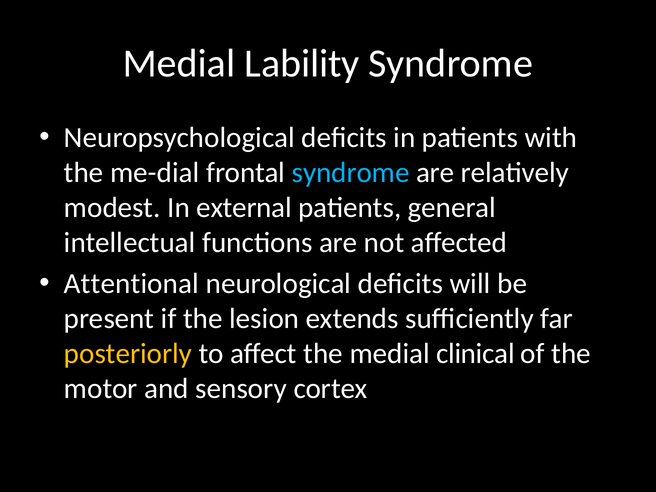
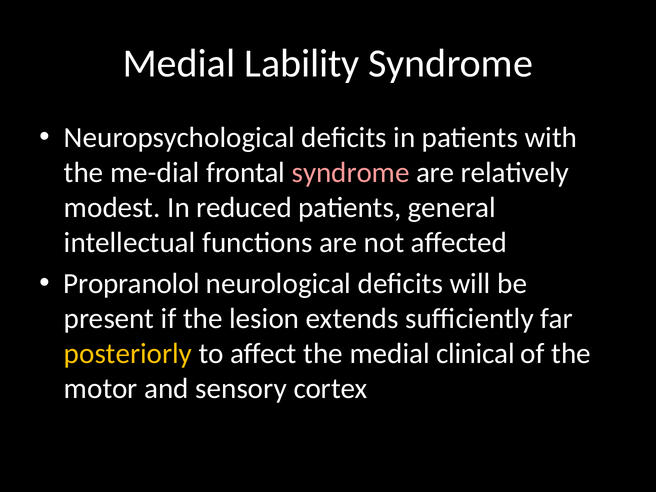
syndrome at (351, 173) colour: light blue -> pink
external: external -> reduced
Attentional: Attentional -> Propranolol
